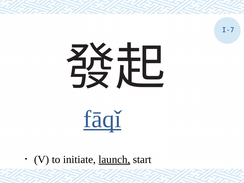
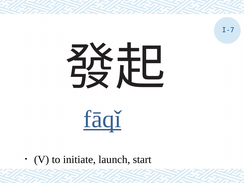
launch underline: present -> none
